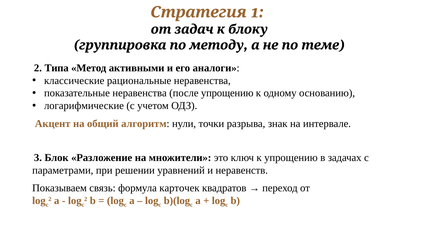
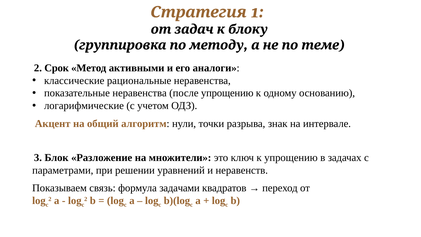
Типа: Типа -> Срок
карточек: карточек -> задачами
